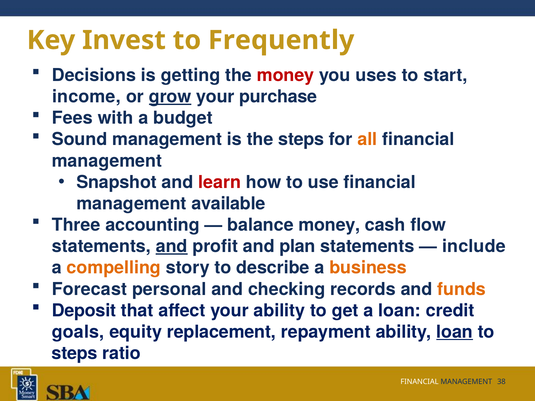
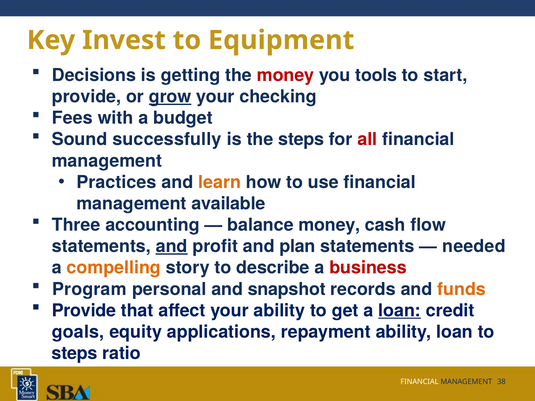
Frequently: Frequently -> Equipment
uses: uses -> tools
income at (86, 97): income -> provide
purchase: purchase -> checking
Sound management: management -> successfully
all colour: orange -> red
Snapshot: Snapshot -> Practices
learn colour: red -> orange
include: include -> needed
business colour: orange -> red
Forecast: Forecast -> Program
checking: checking -> snapshot
Deposit at (84, 311): Deposit -> Provide
loan at (400, 311) underline: none -> present
replacement: replacement -> applications
loan at (455, 332) underline: present -> none
